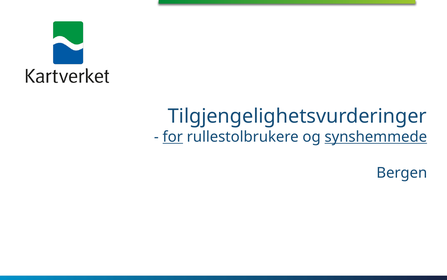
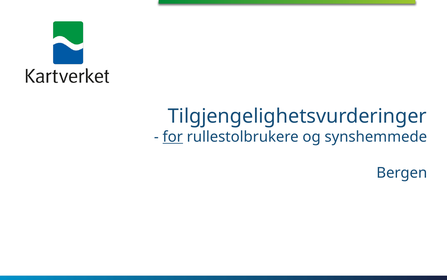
synshemmede underline: present -> none
